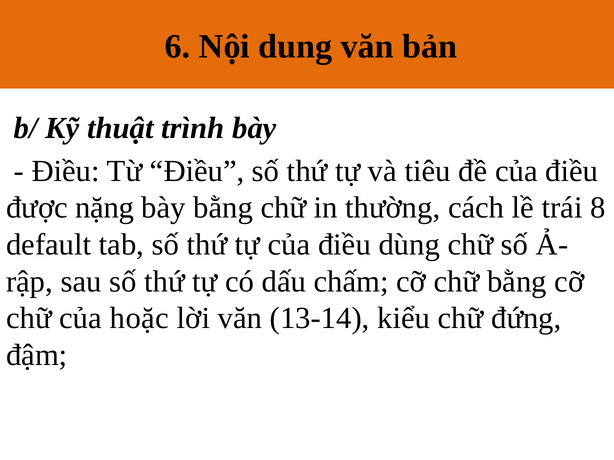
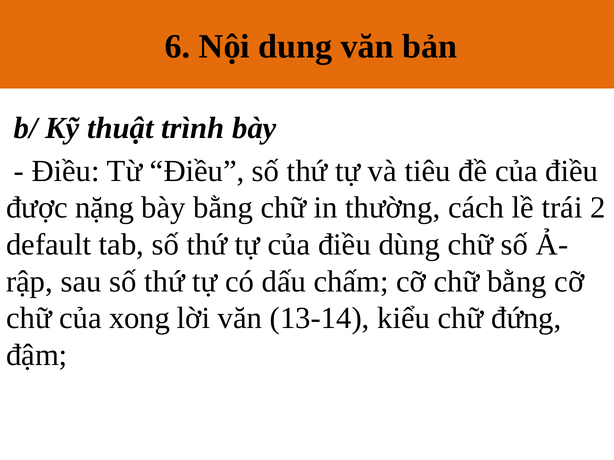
8: 8 -> 2
hoặc: hoặc -> xong
